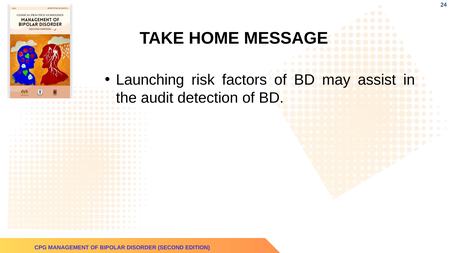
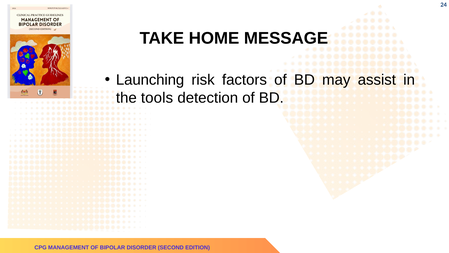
audit: audit -> tools
